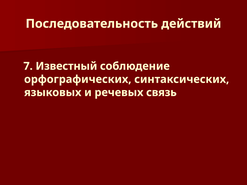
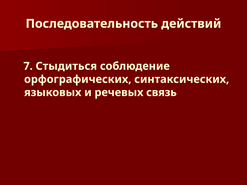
Известный: Известный -> Стыдиться
